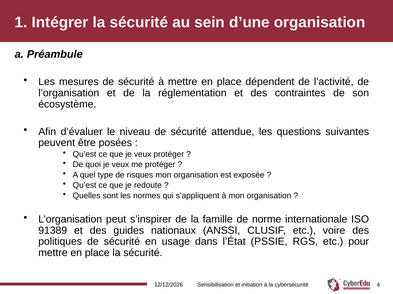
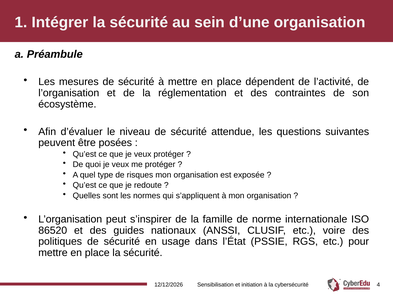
91389: 91389 -> 86520
